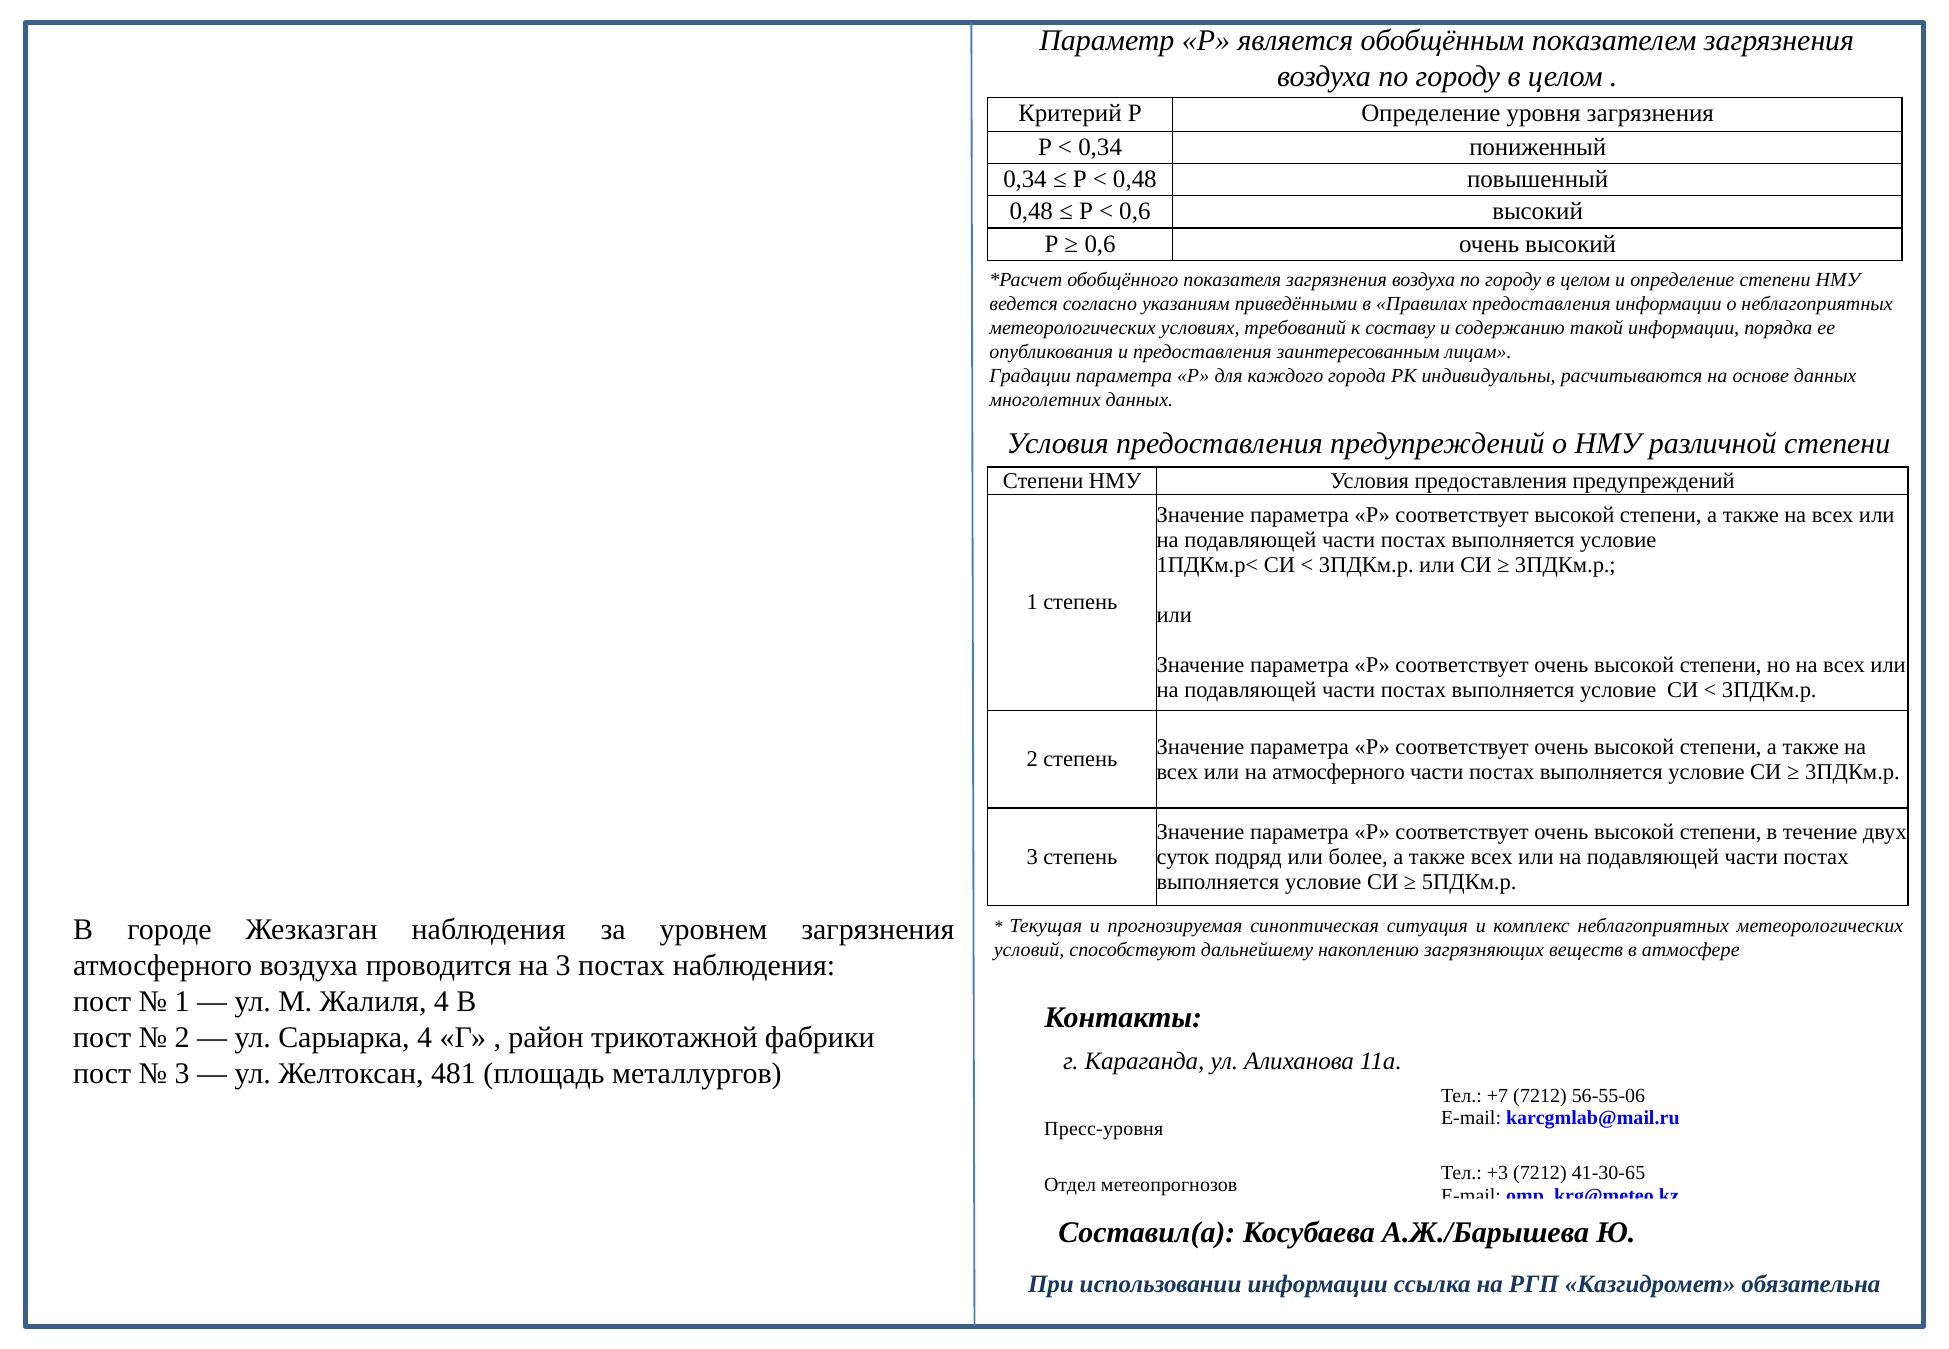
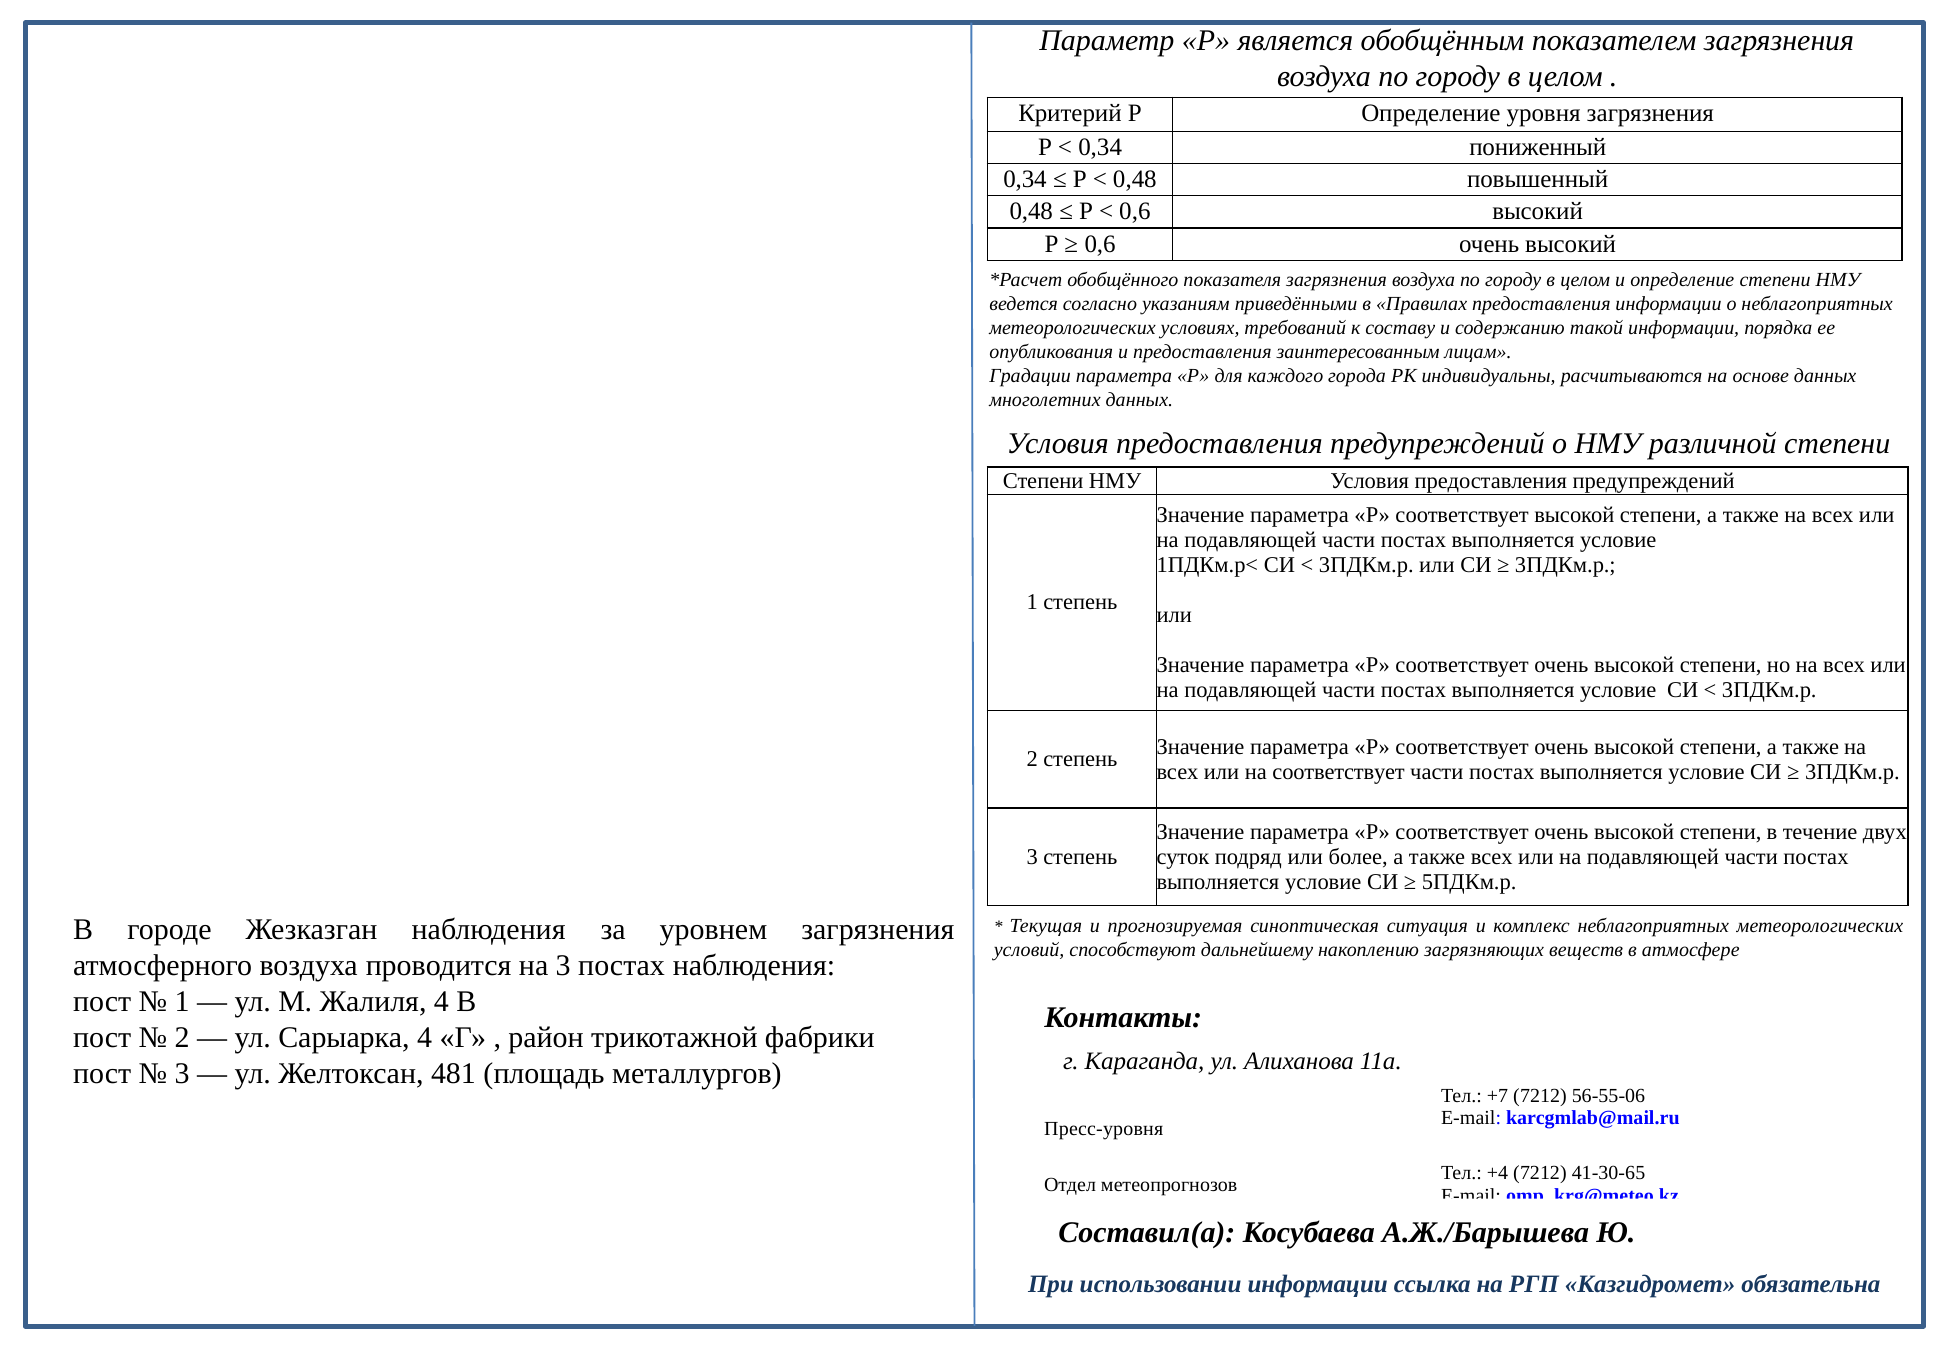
на атмосферного: атмосферного -> соответствует
+3: +3 -> +4
